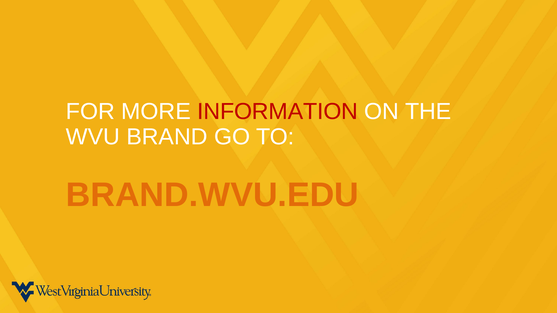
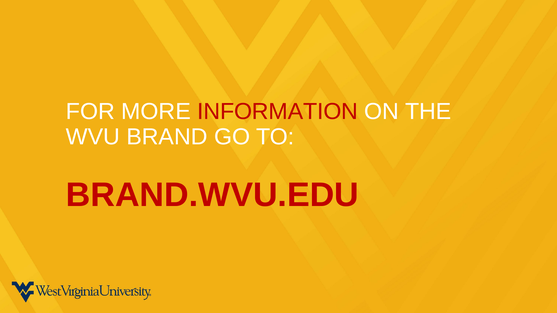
BRAND.WVU.EDU colour: orange -> red
